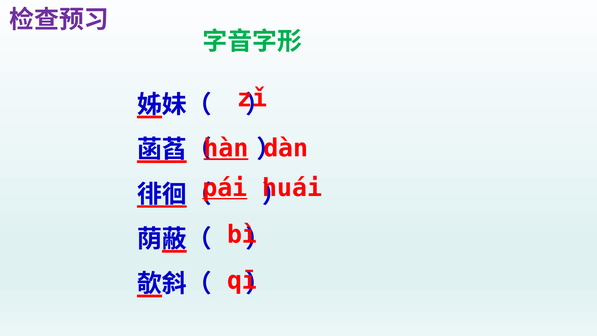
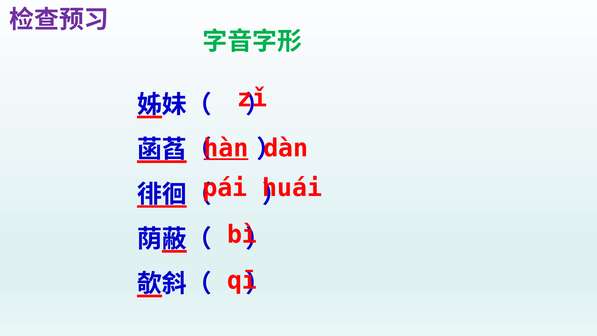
pái underline: present -> none
